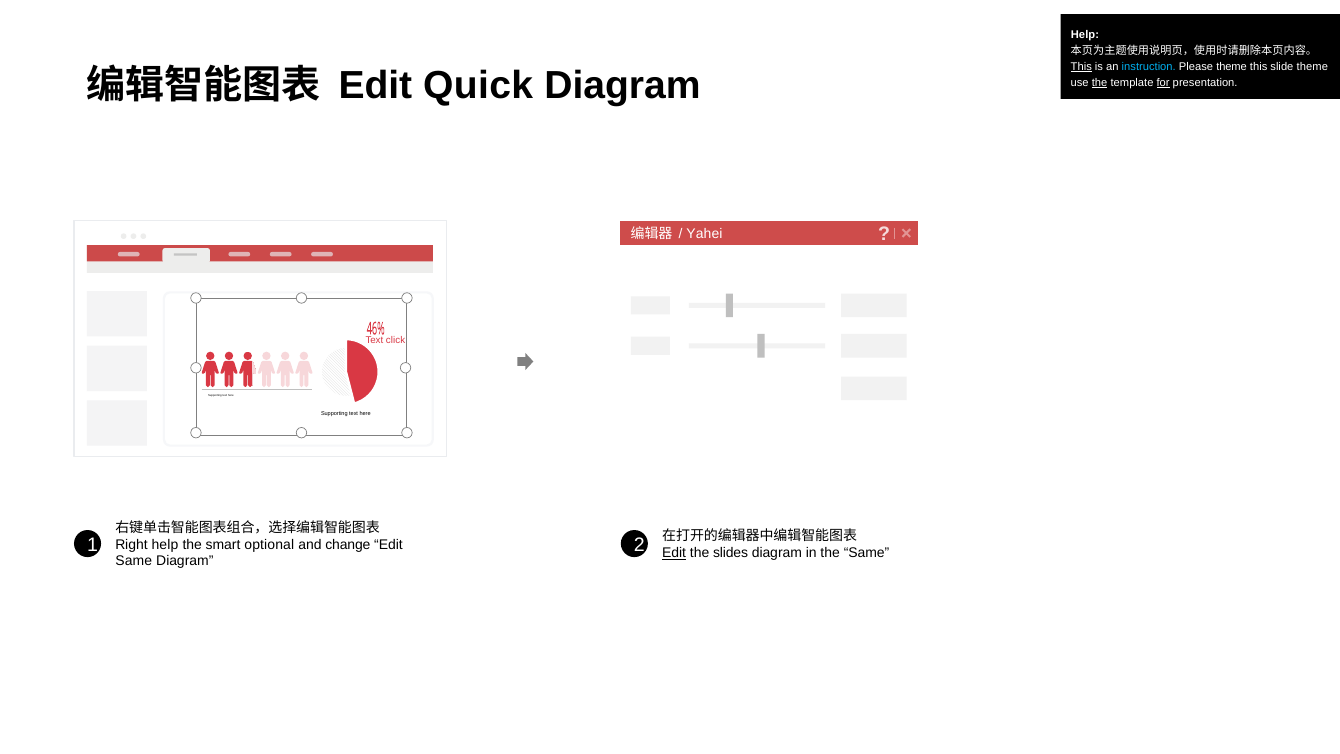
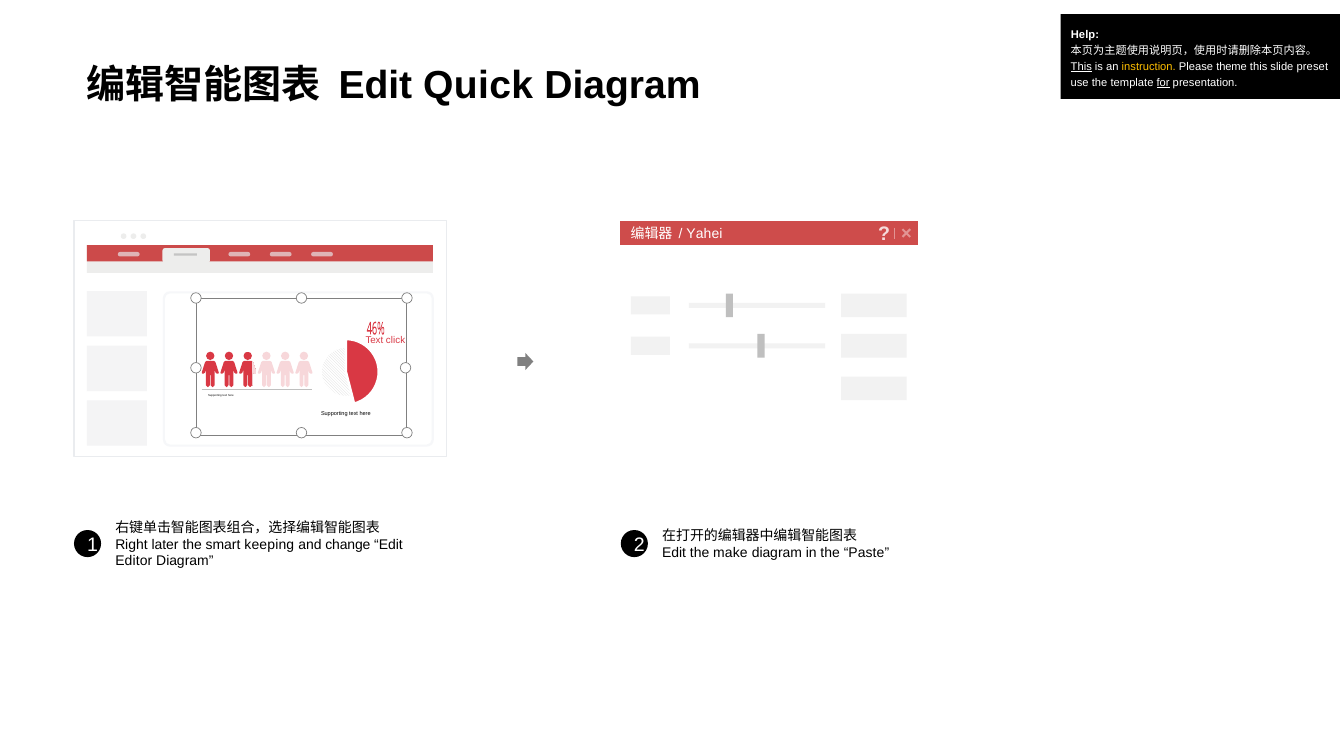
instruction colour: light blue -> yellow
slide theme: theme -> preset
the at (1100, 83) underline: present -> none
Right help: help -> later
optional: optional -> keeping
Edit at (674, 553) underline: present -> none
slides: slides -> make
the Same: Same -> Paste
Same at (134, 561): Same -> Editor
